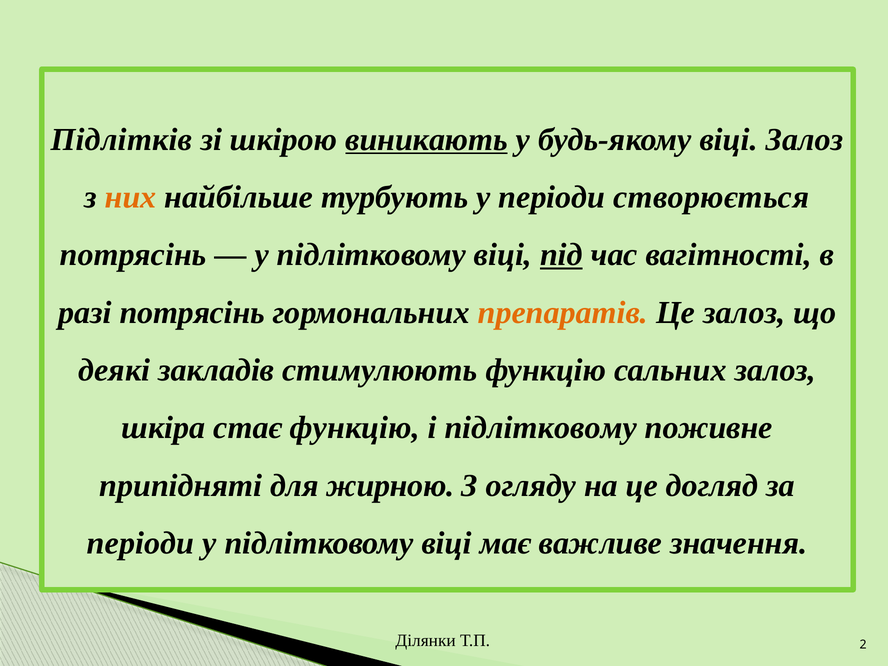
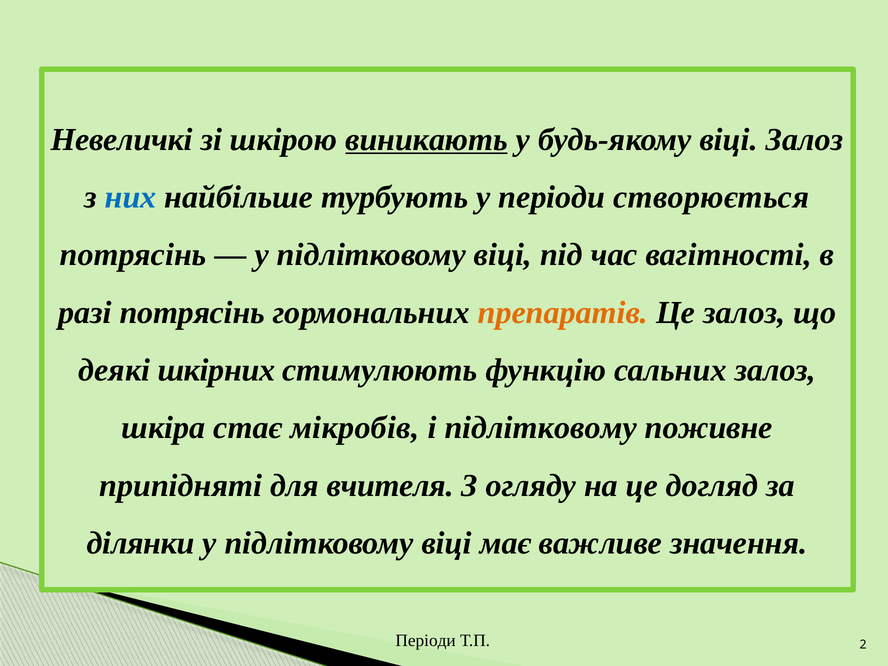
Підлітків: Підлітків -> Невеличкі
них colour: orange -> blue
під underline: present -> none
закладів: закладів -> шкірних
стає функцію: функцію -> мікробів
жирною: жирною -> вчителя
періоди at (140, 543): періоди -> ділянки
Ділянки at (426, 640): Ділянки -> Періоди
